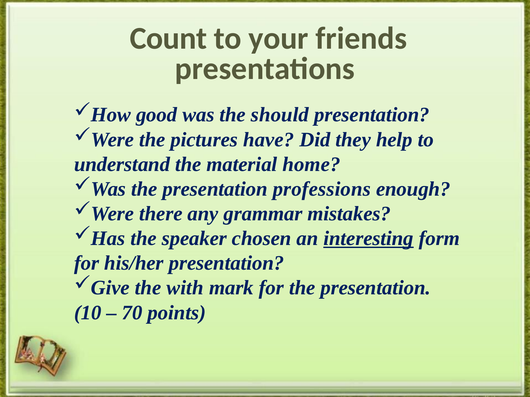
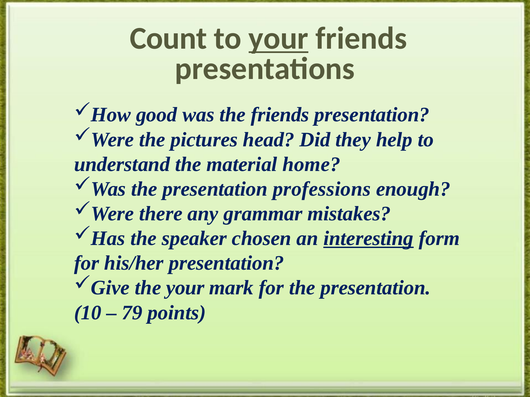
your at (279, 39) underline: none -> present
the should: should -> friends
have: have -> head
the with: with -> your
70: 70 -> 79
